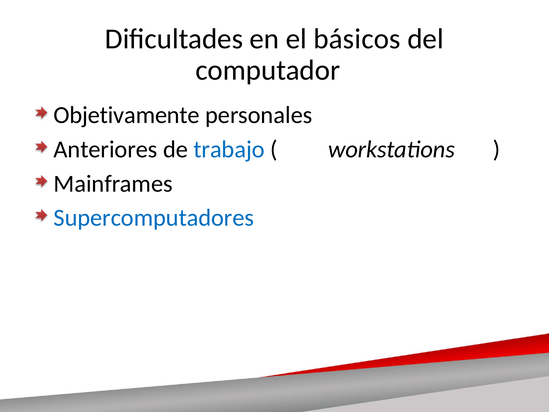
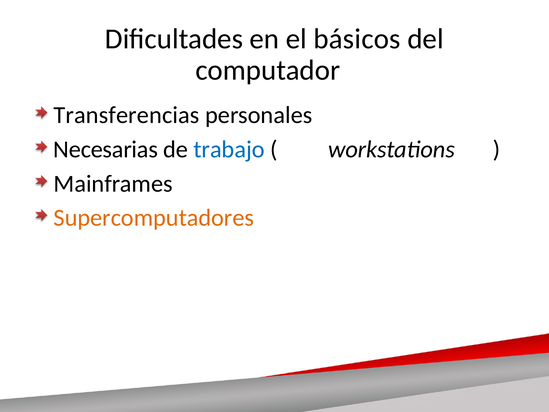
Objetivamente: Objetivamente -> Transferencias
Anteriores: Anteriores -> Necesarias
Supercomputadores colour: blue -> orange
